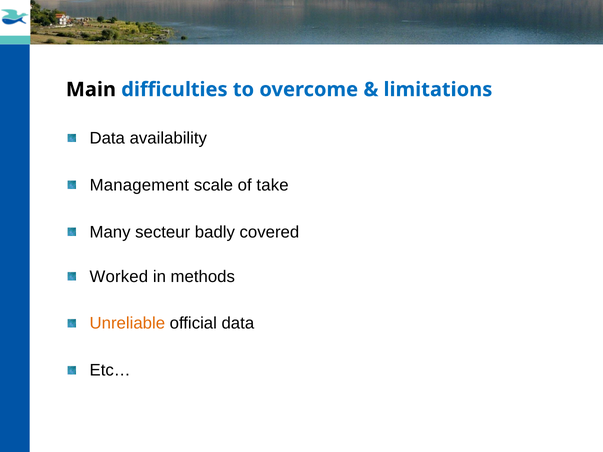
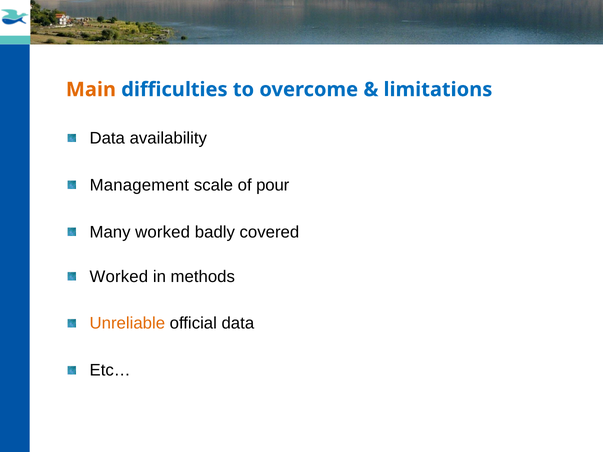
Main colour: black -> orange
take: take -> pour
Many secteur: secteur -> worked
